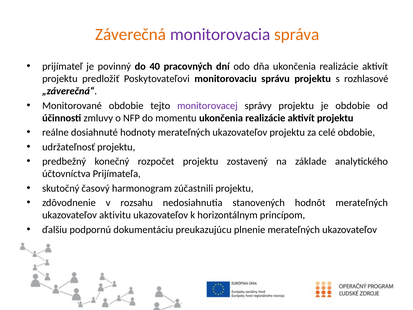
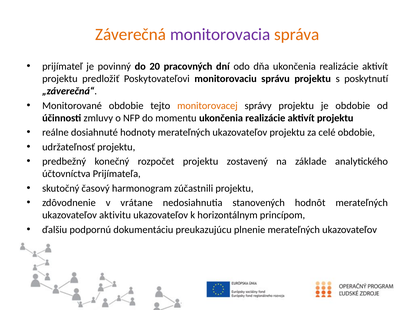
40: 40 -> 20
rozhlasové: rozhlasové -> poskytnutí
monitorovacej colour: purple -> orange
rozsahu: rozsahu -> vrátane
